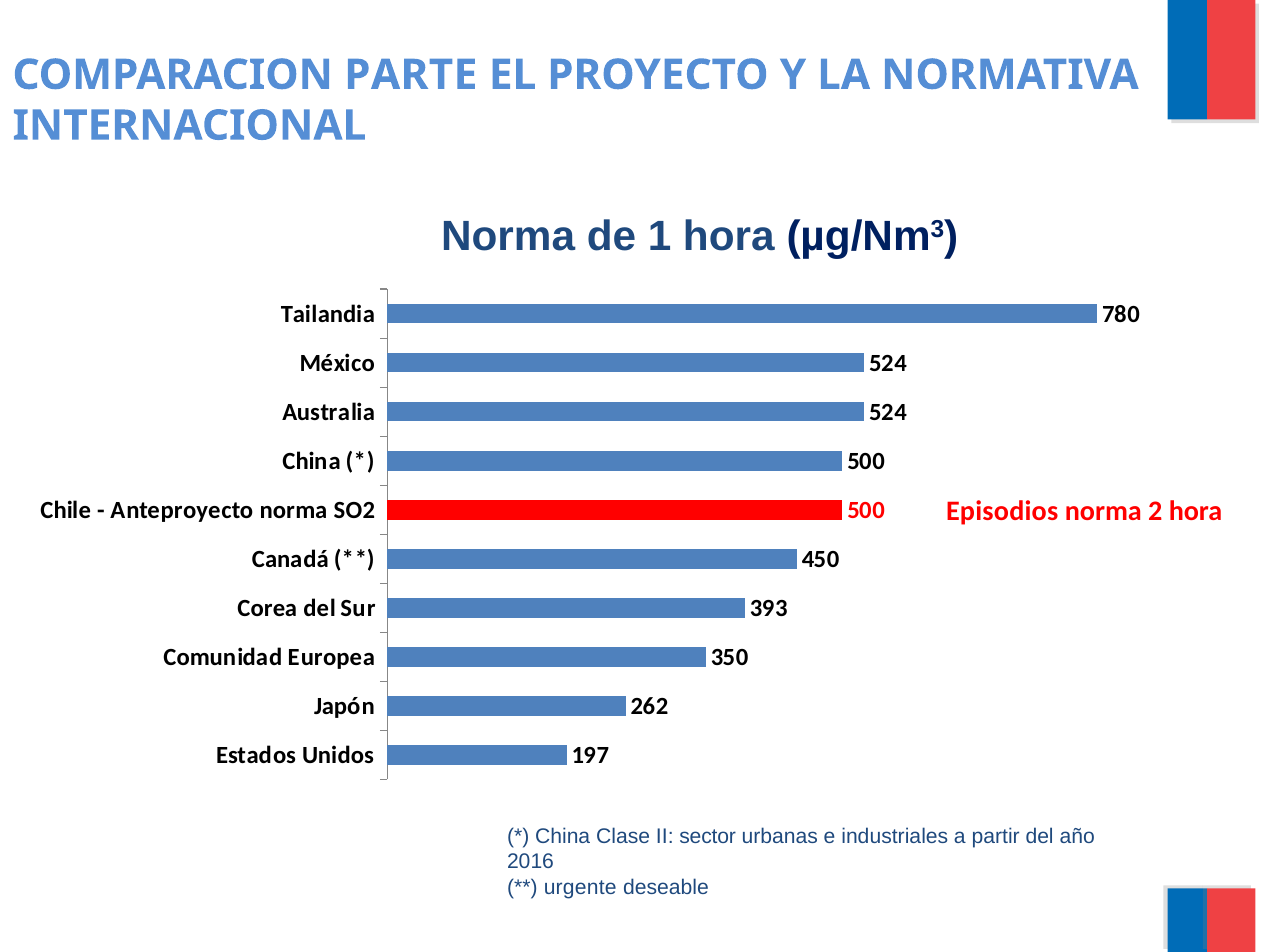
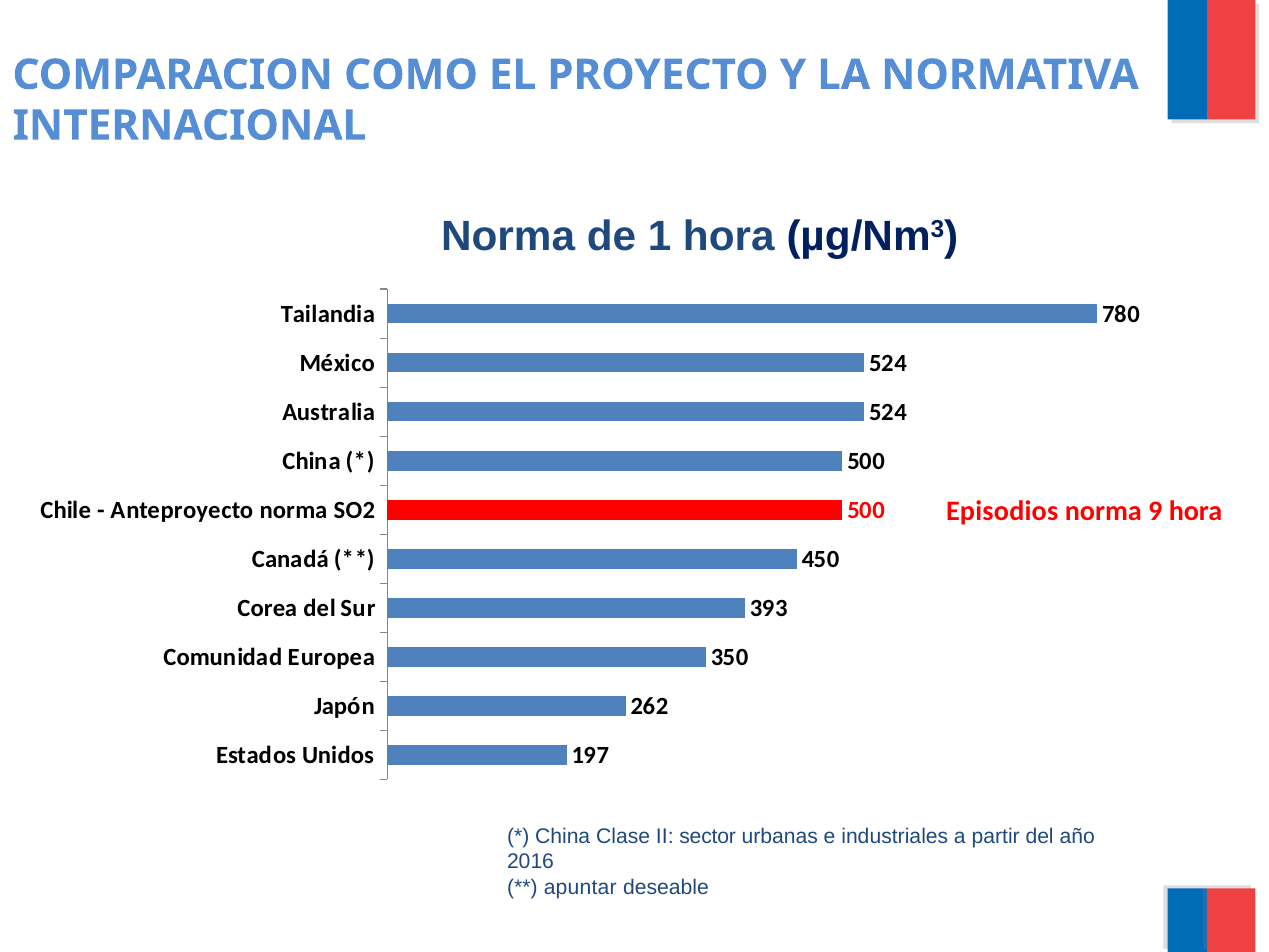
PARTE: PARTE -> COMO
2: 2 -> 9
urgente: urgente -> apuntar
